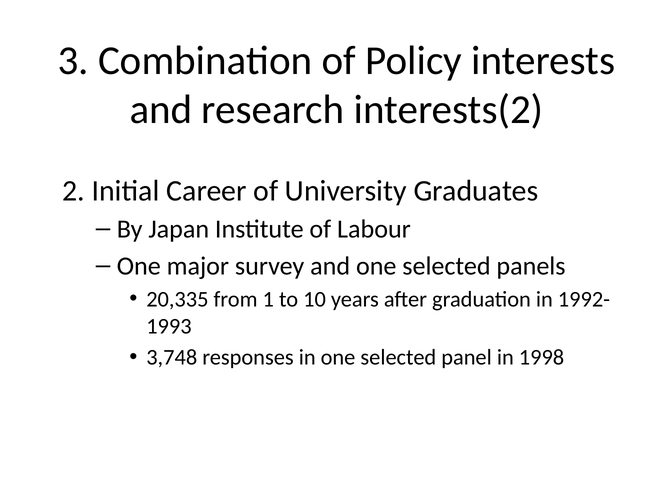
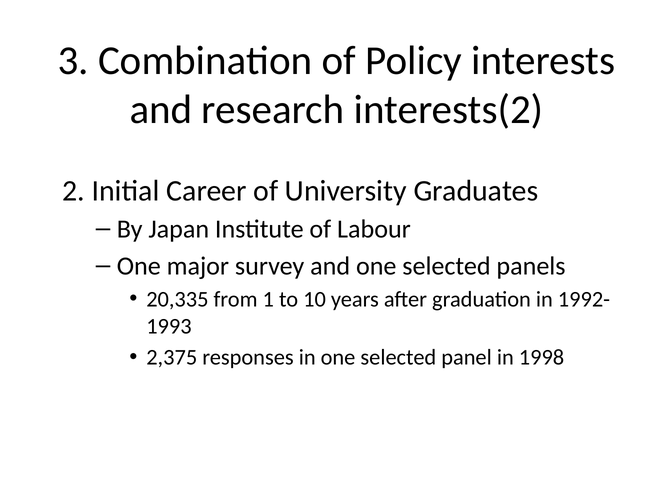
3,748: 3,748 -> 2,375
